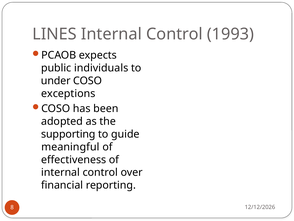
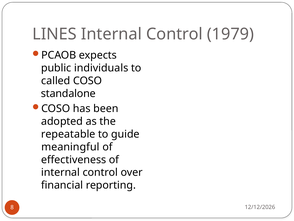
1993: 1993 -> 1979
under: under -> called
exceptions: exceptions -> standalone
supporting: supporting -> repeatable
